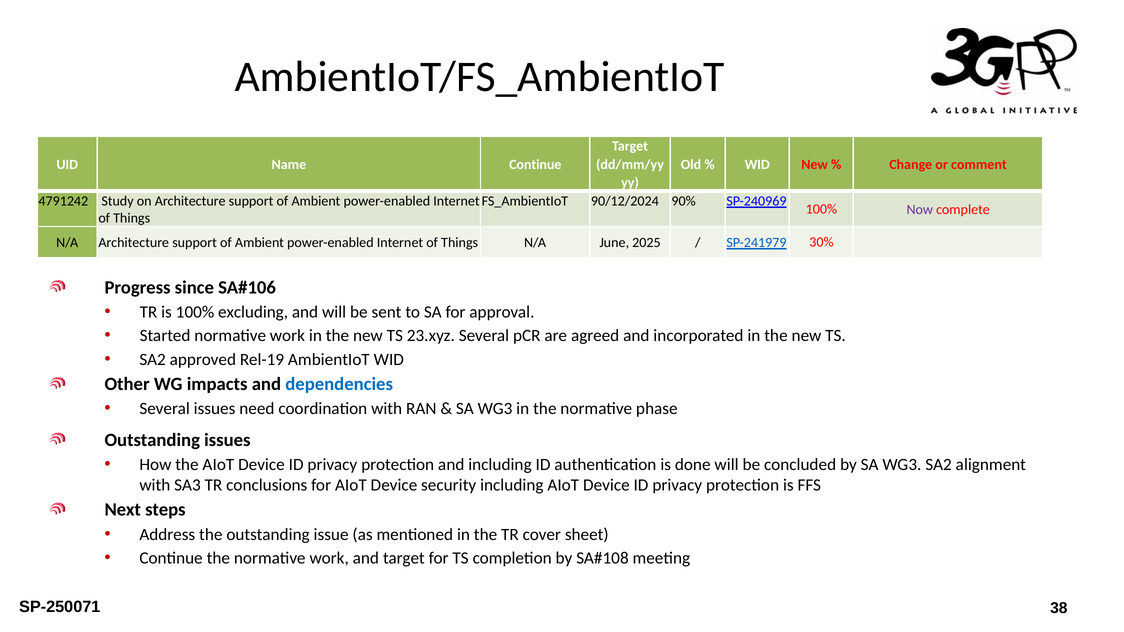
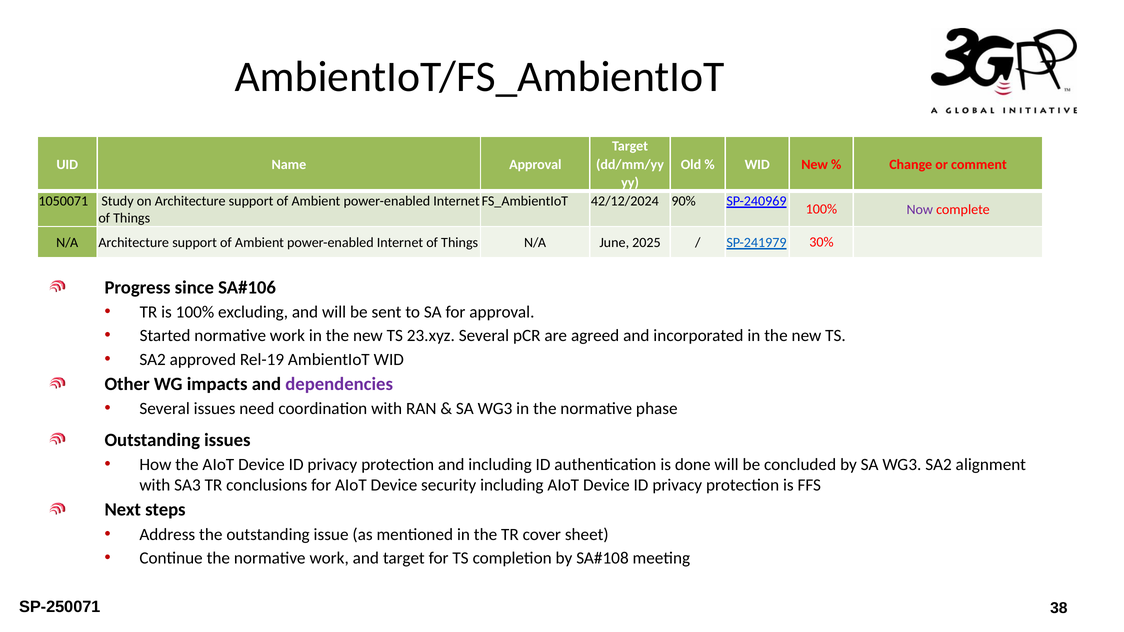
Name Continue: Continue -> Approval
4791242: 4791242 -> 1050071
90/12/2024: 90/12/2024 -> 42/12/2024
dependencies colour: blue -> purple
